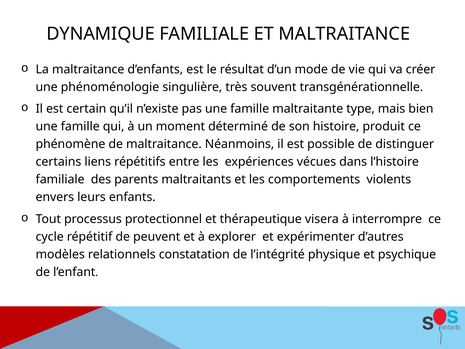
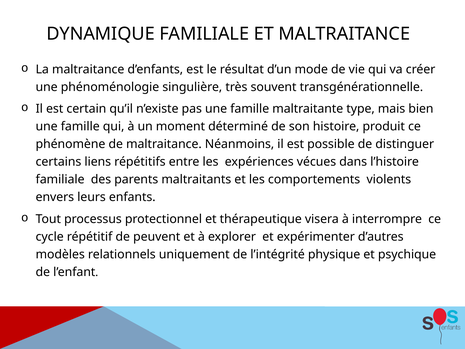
constatation: constatation -> uniquement
